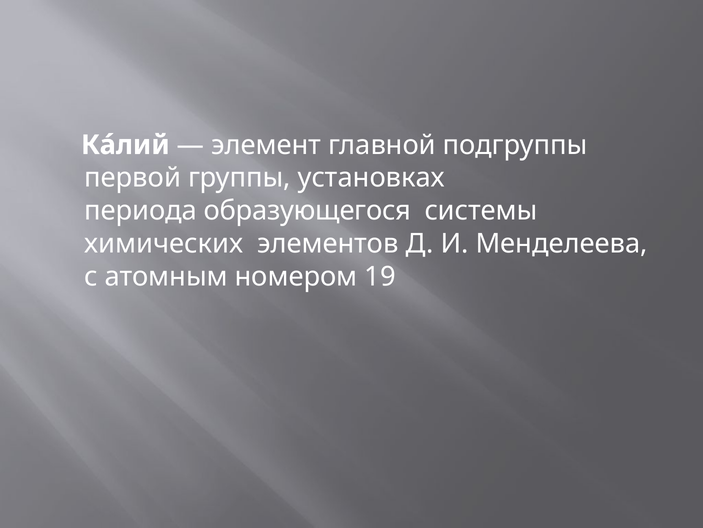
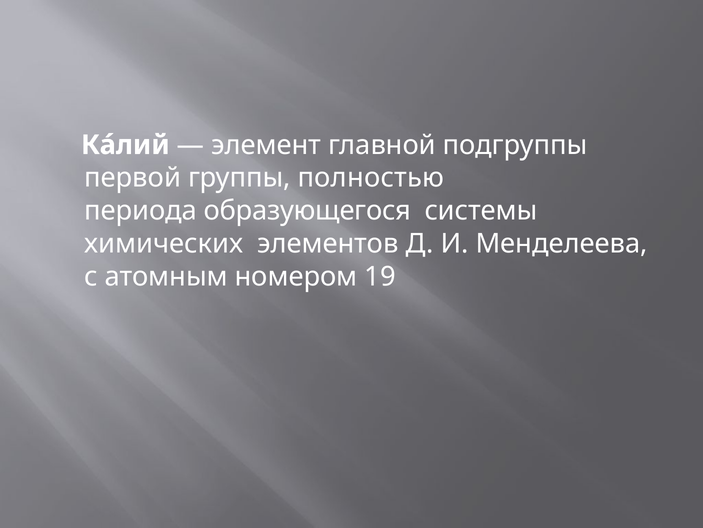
установках: установках -> полностью
